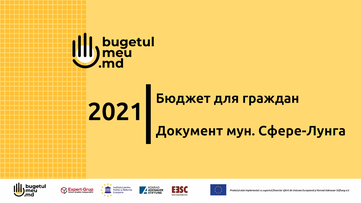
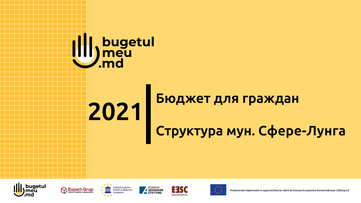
Документ: Документ -> Структура
